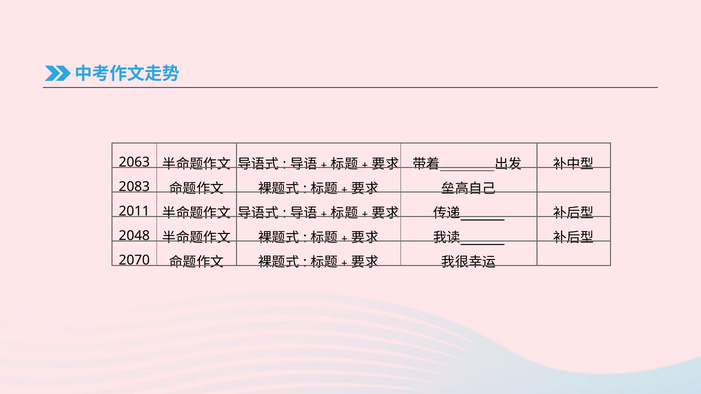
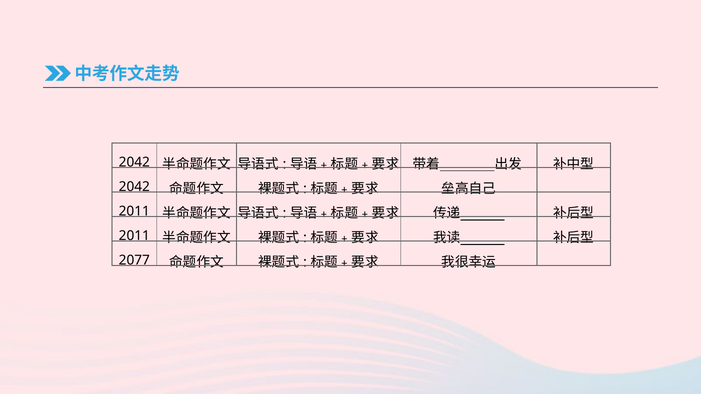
2063 at (134, 162): 2063 -> 2042
2083 at (134, 187): 2083 -> 2042
2048 at (134, 236): 2048 -> 2011
2070: 2070 -> 2077
